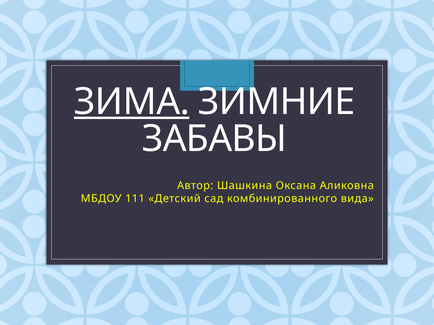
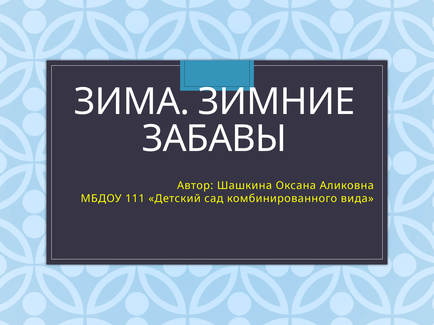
ЗИМА underline: present -> none
